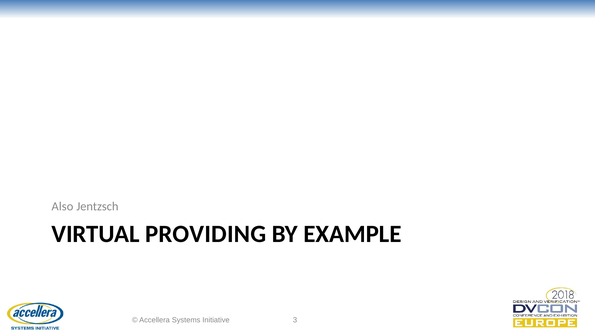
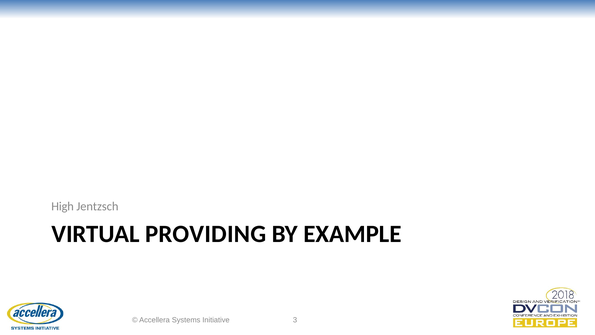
Also: Also -> High
